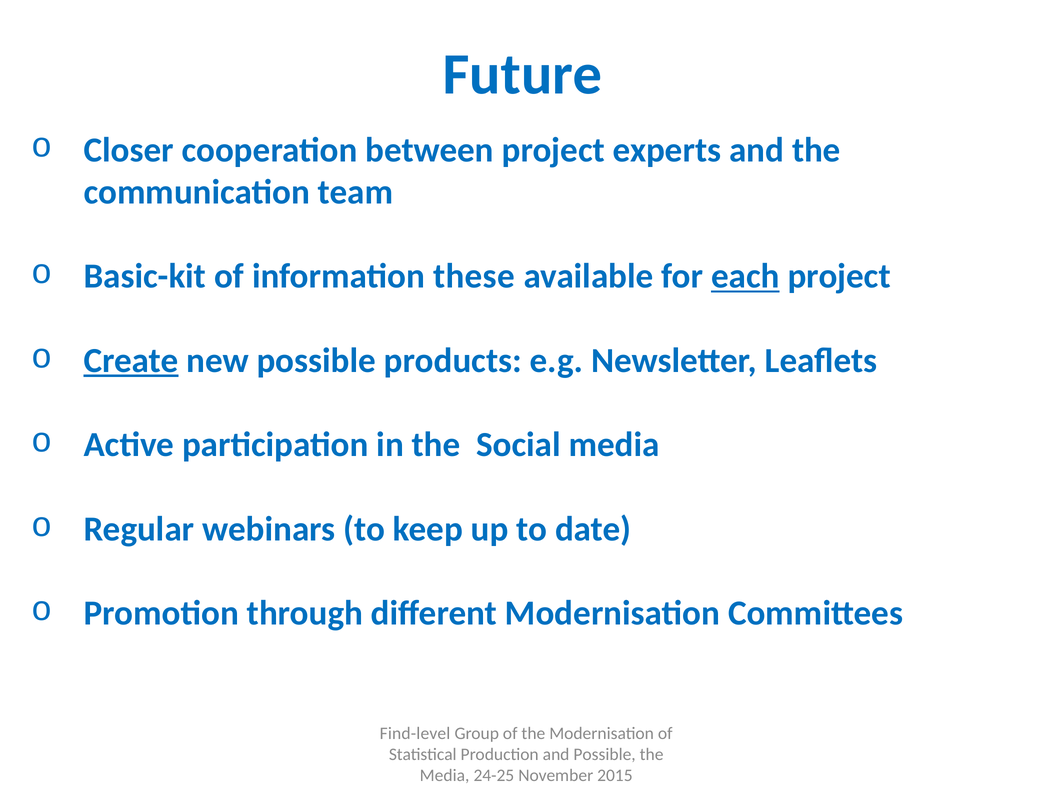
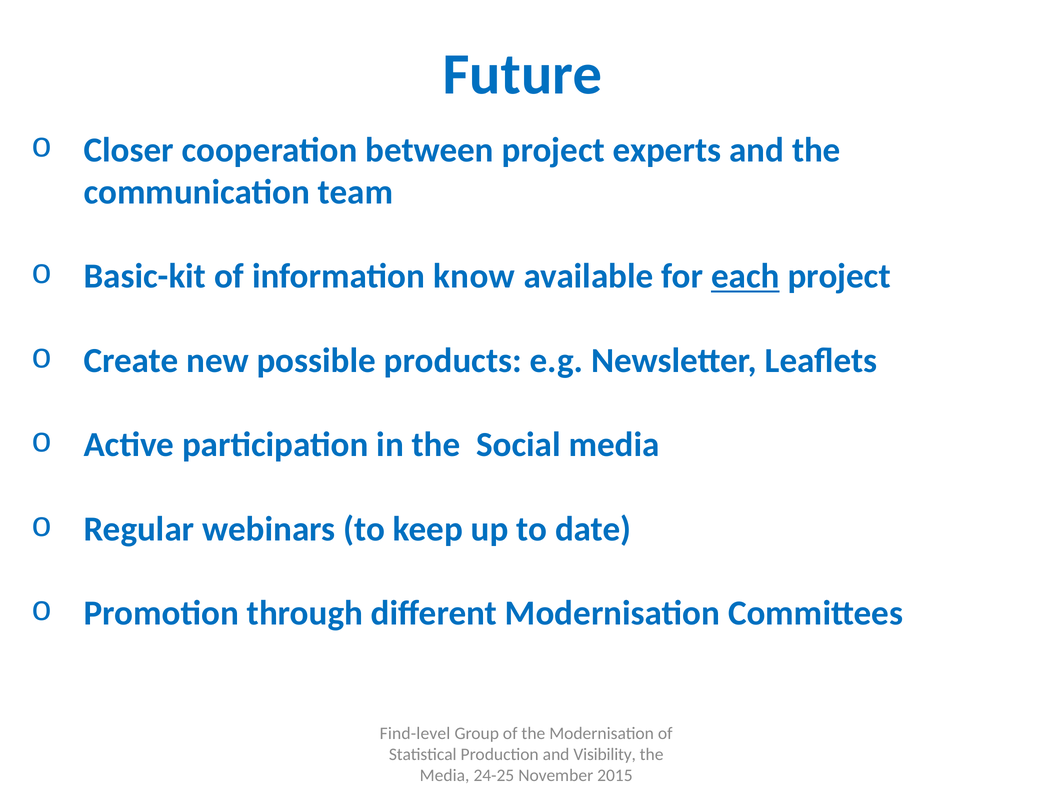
these: these -> know
Create underline: present -> none
and Possible: Possible -> Visibility
